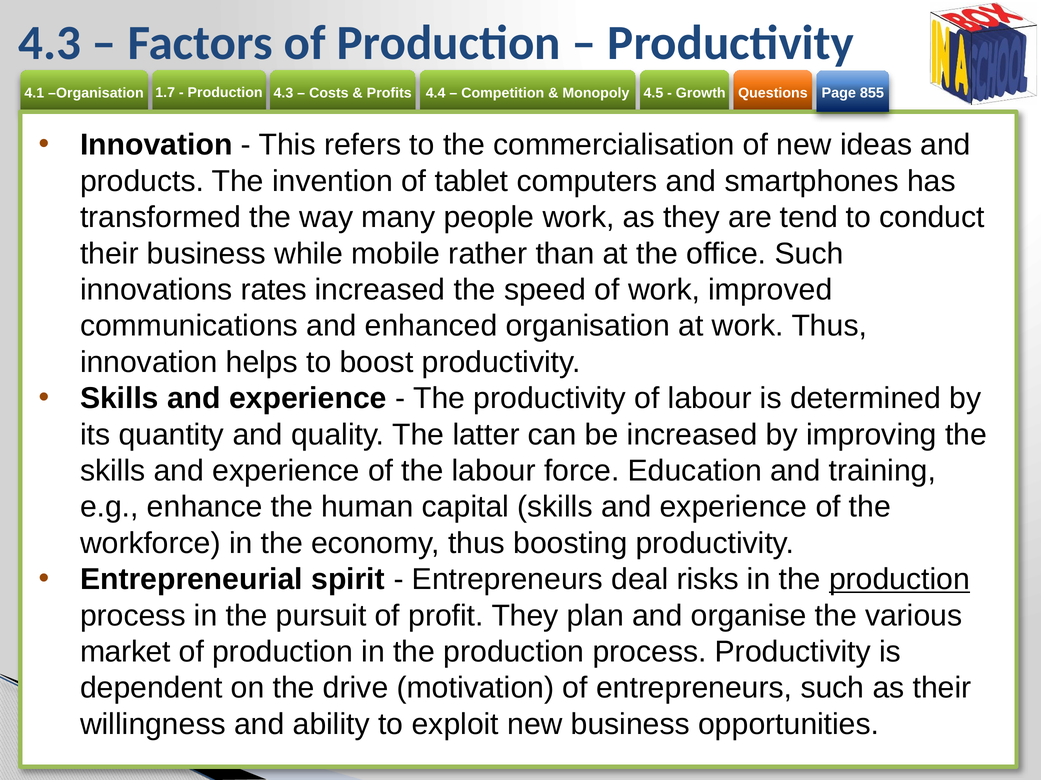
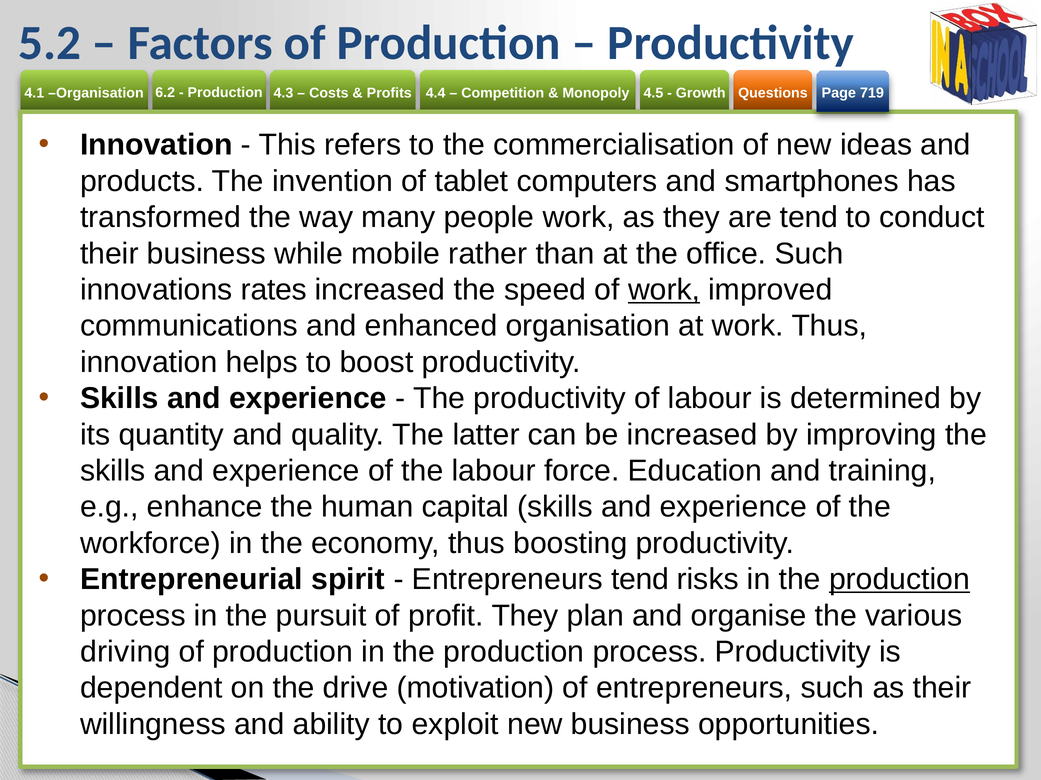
4.3 at (50, 43): 4.3 -> 5.2
1.7: 1.7 -> 6.2
855: 855 -> 719
work at (664, 290) underline: none -> present
Entrepreneurs deal: deal -> tend
market: market -> driving
